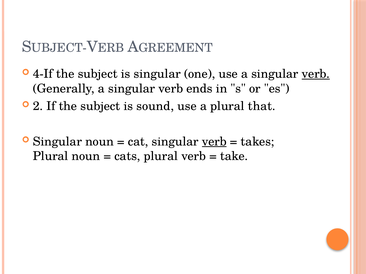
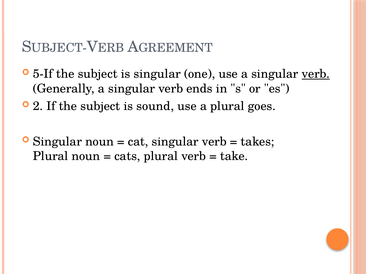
4-If: 4-If -> 5-If
that: that -> goes
verb at (214, 142) underline: present -> none
